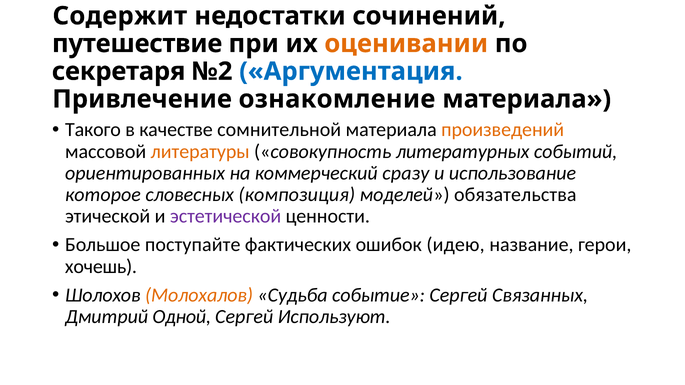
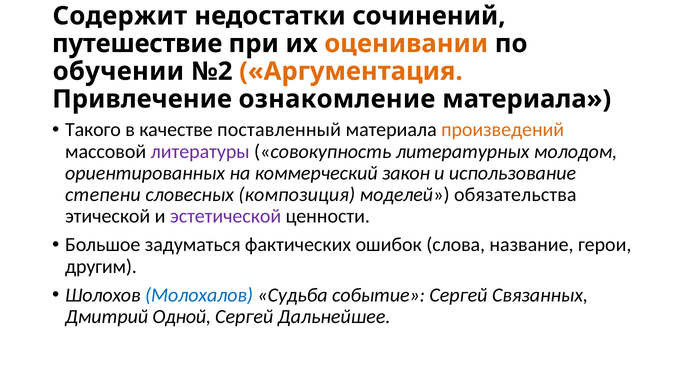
секретаря: секретаря -> обучении
Аргументация colour: blue -> orange
сомнительной: сомнительной -> поставленный
литературы colour: orange -> purple
событий: событий -> молодом
сразу: сразу -> закон
которое: которое -> степени
поступайте: поступайте -> задуматься
идею: идею -> слова
хочешь: хочешь -> другим
Молохалов colour: orange -> blue
Используют: Используют -> Дальнейшее
